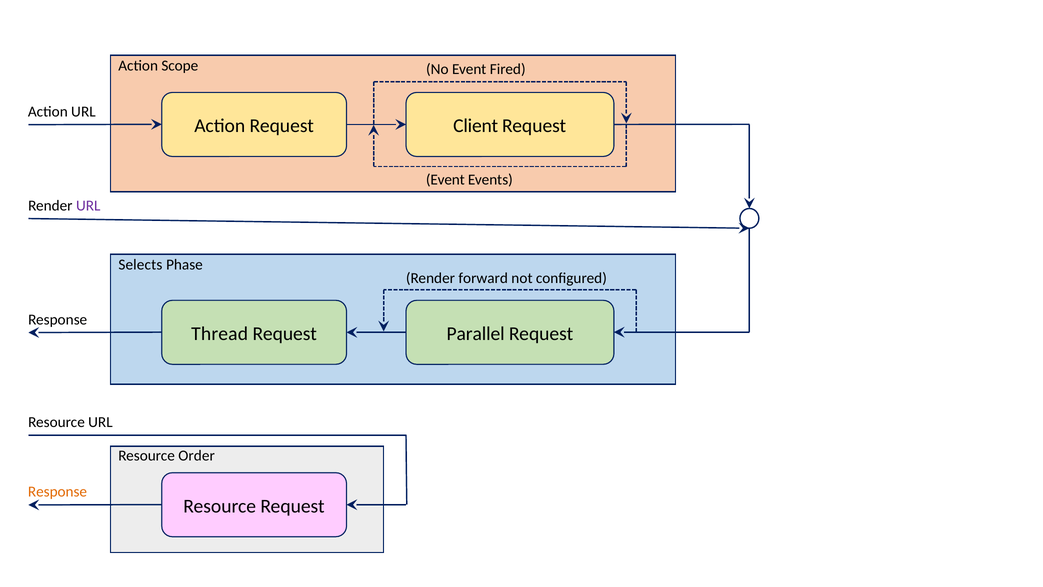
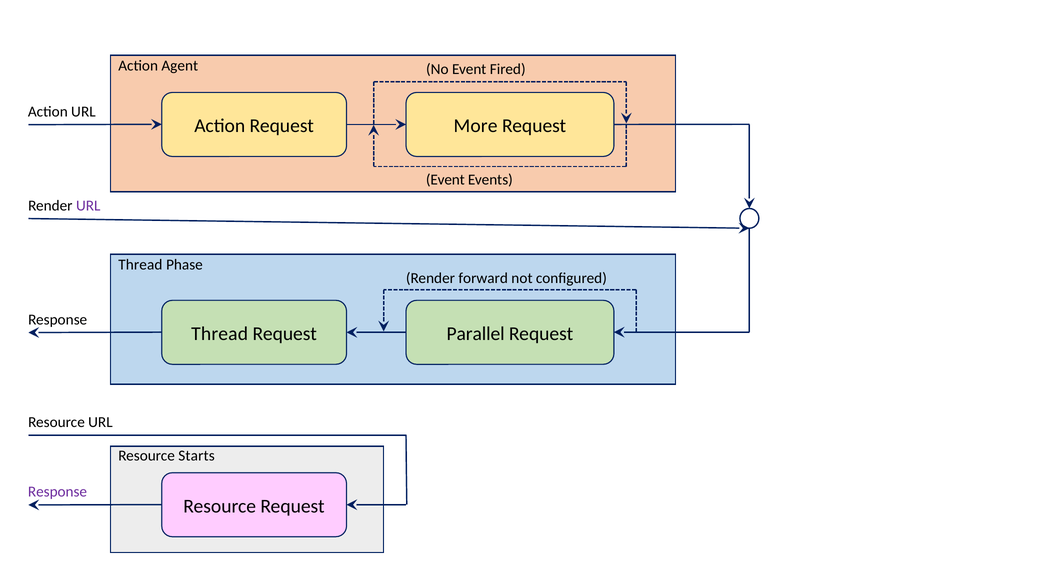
Scope: Scope -> Agent
Client: Client -> More
Selects at (140, 265): Selects -> Thread
Order: Order -> Starts
Response at (58, 491) colour: orange -> purple
